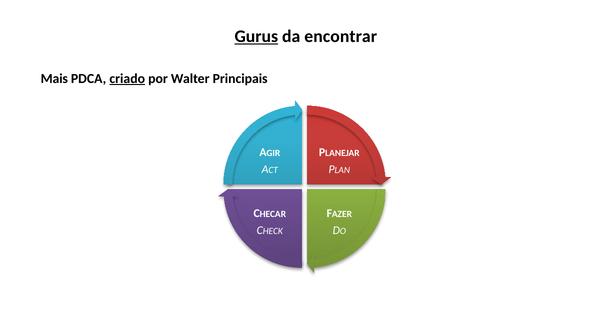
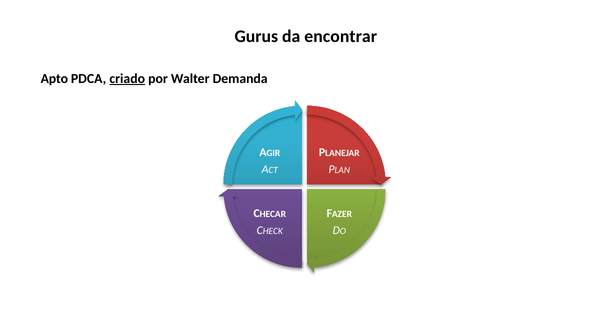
Gurus underline: present -> none
Mais: Mais -> Apto
Principais: Principais -> Demanda
